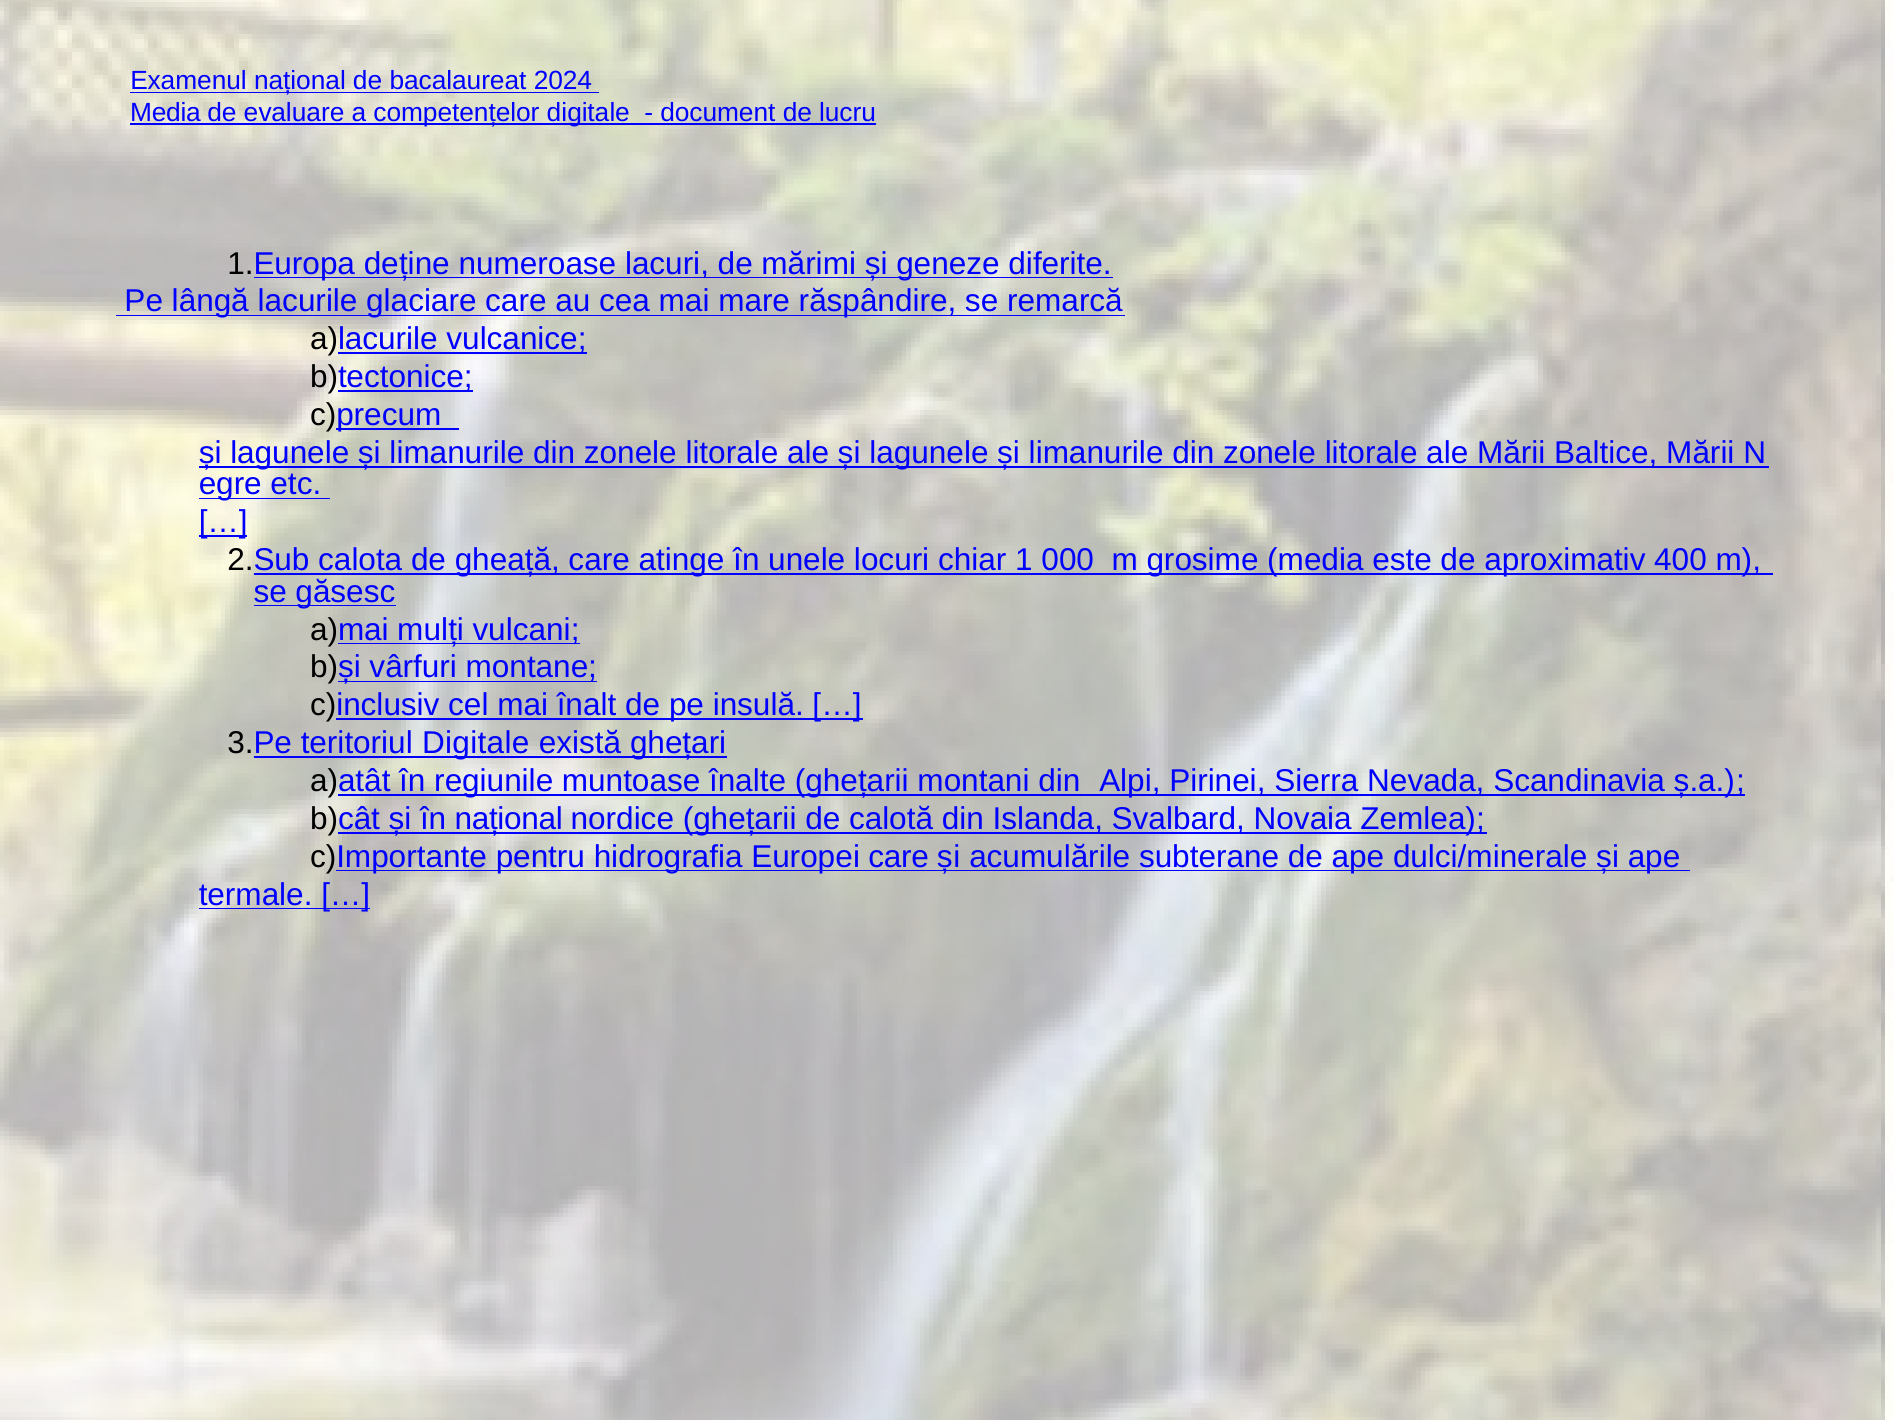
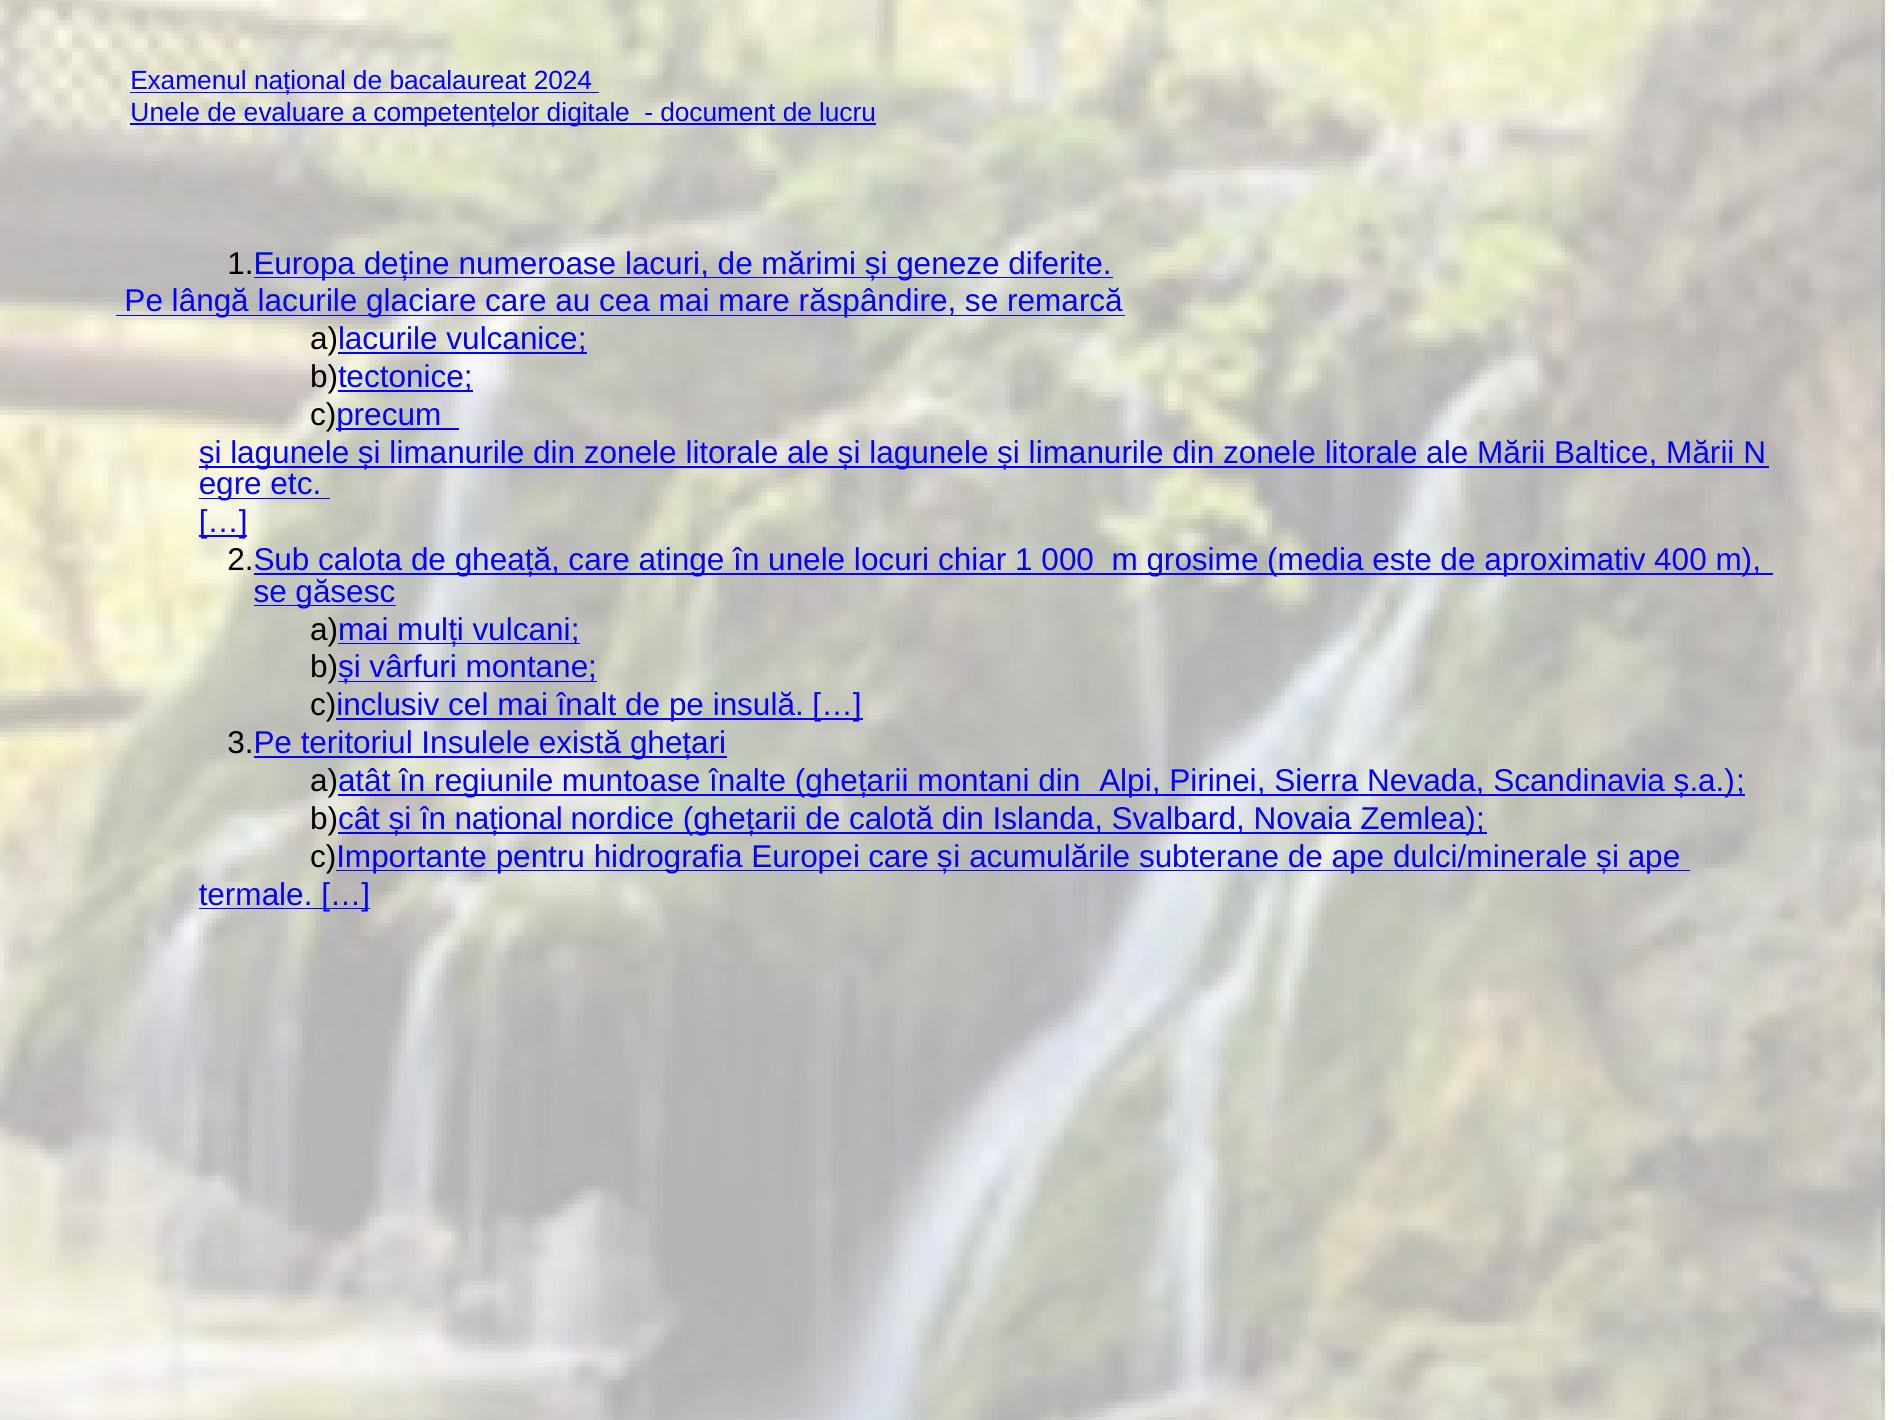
Media at (165, 112): Media -> Unele
teritoriul Digitale: Digitale -> Insulele
